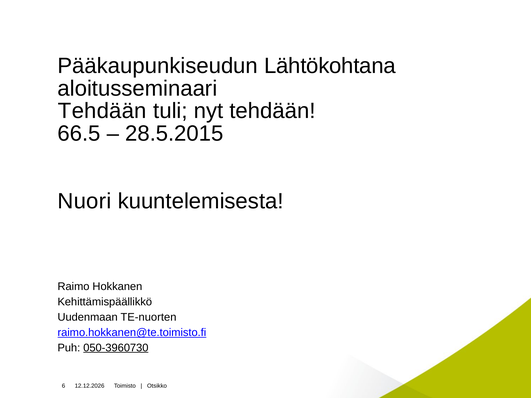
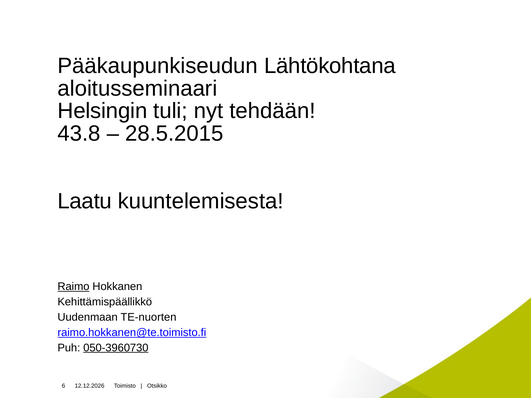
Tehdään at (102, 111): Tehdään -> Helsingin
66.5: 66.5 -> 43.8
Nuori: Nuori -> Laatu
Raimo underline: none -> present
